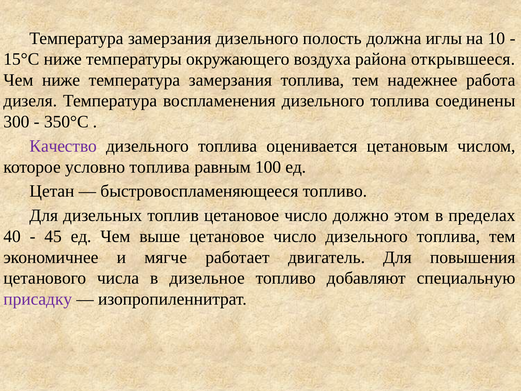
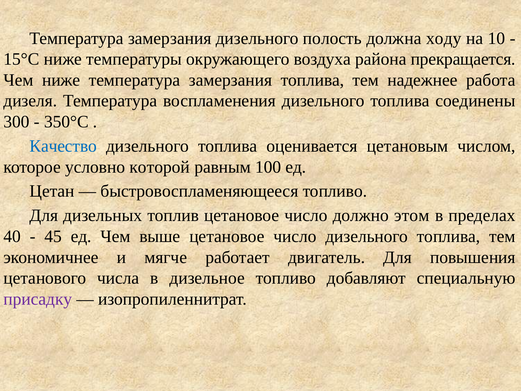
иглы: иглы -> ходу
открывшееся: открывшееся -> прекращается
Качество colour: purple -> blue
условно топлива: топлива -> которой
